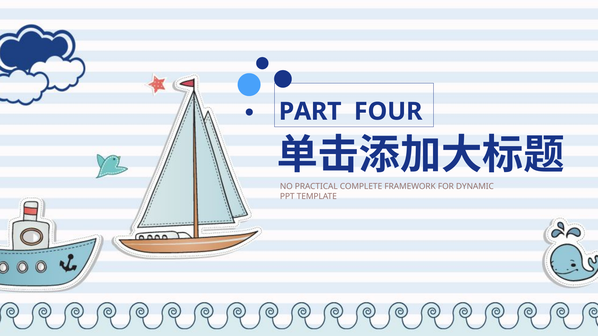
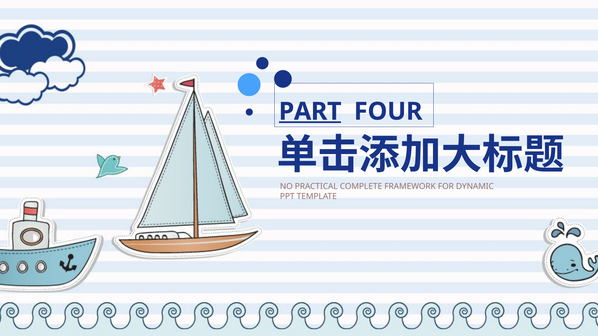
PART underline: none -> present
